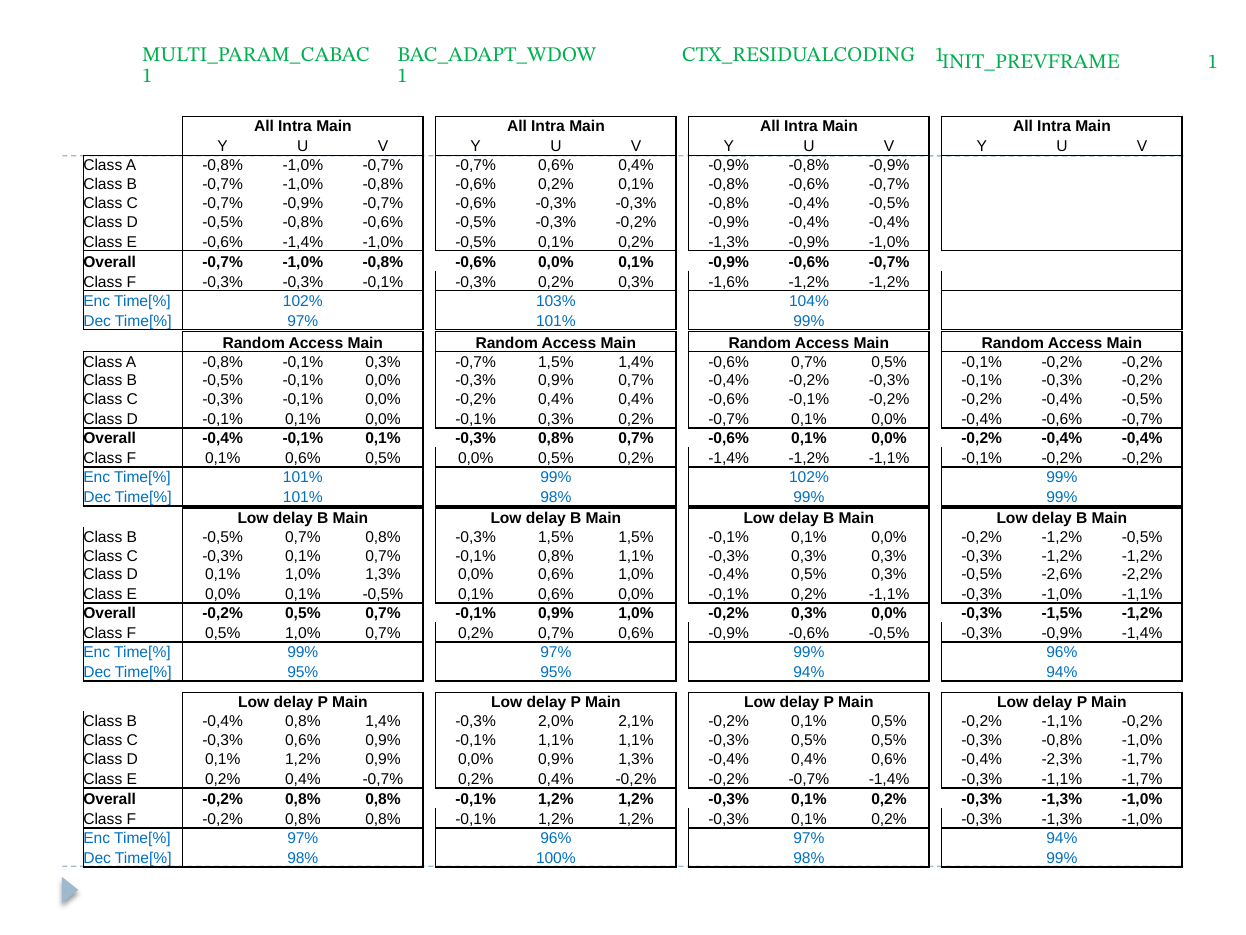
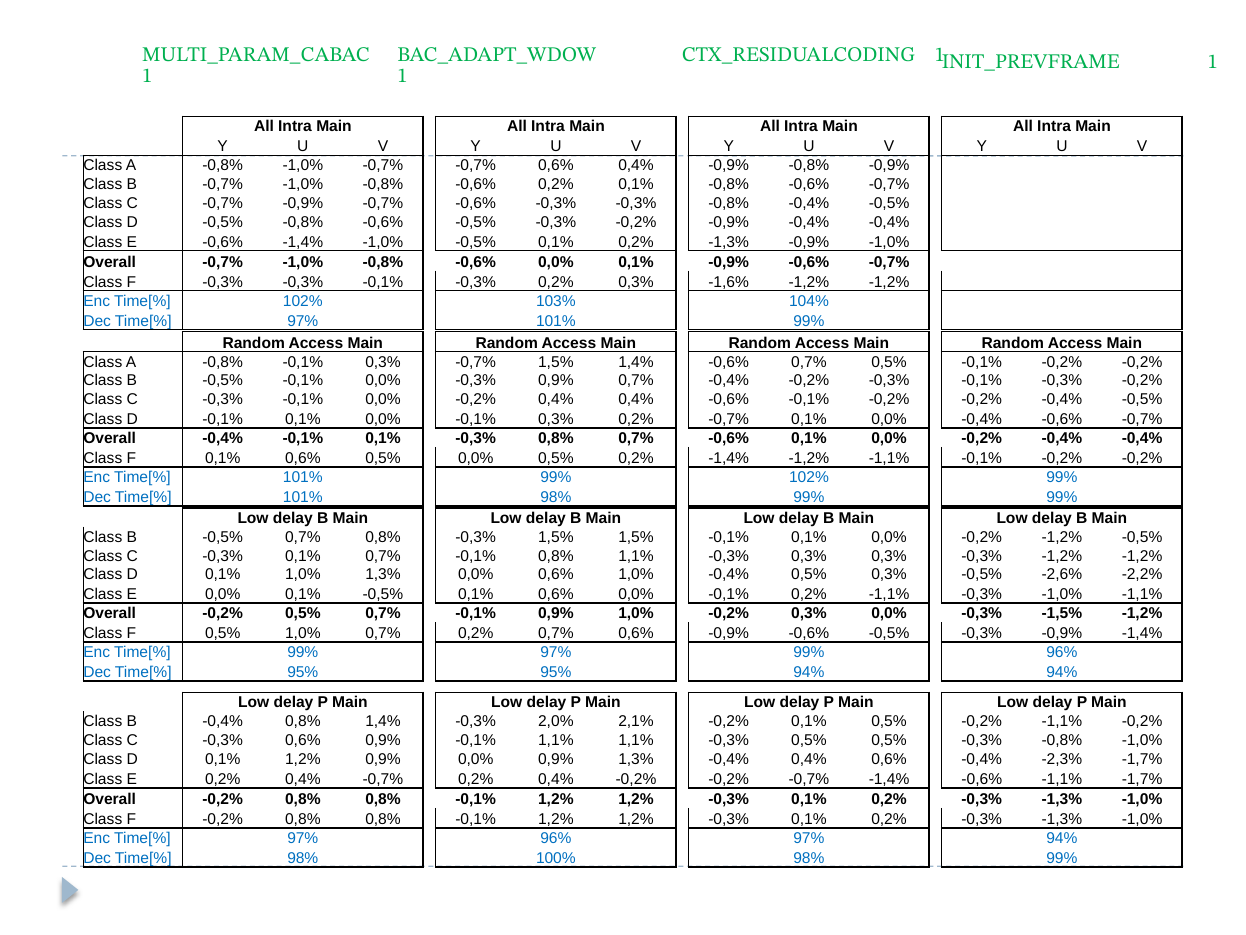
-1,4% -0,3%: -0,3% -> -0,6%
